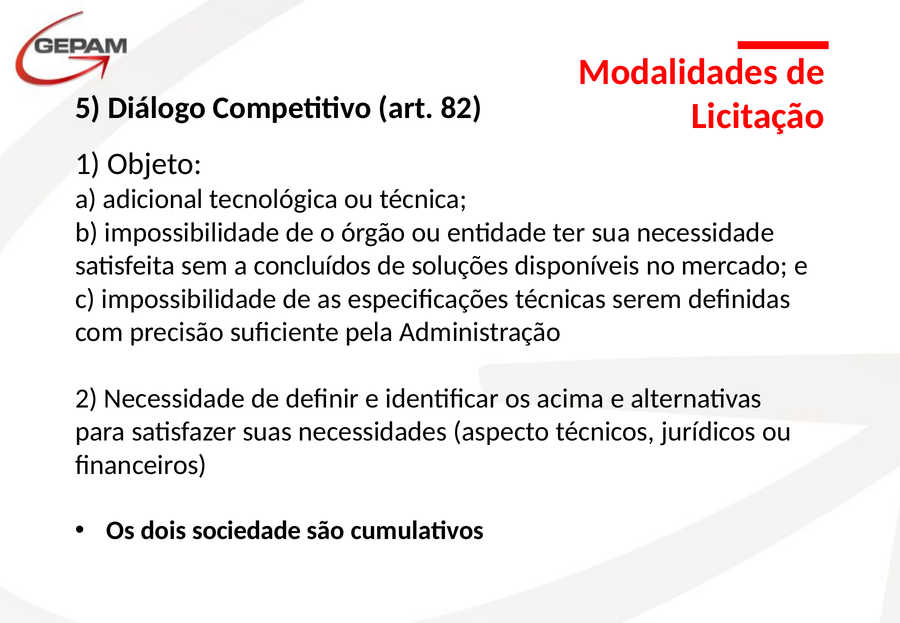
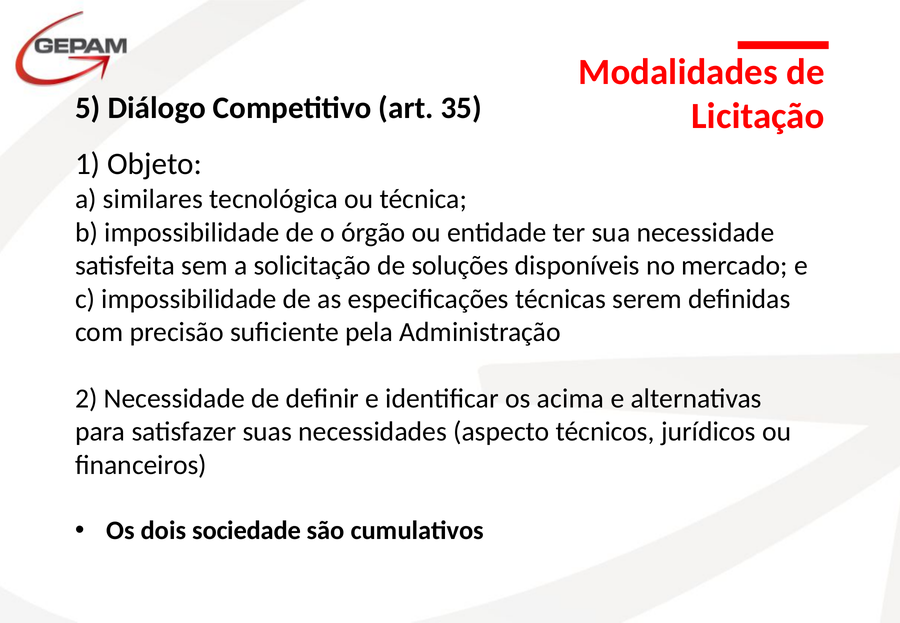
82: 82 -> 35
adicional: adicional -> similares
concluídos: concluídos -> solicitação
